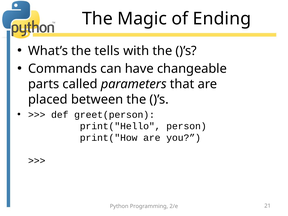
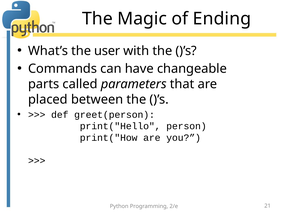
tells: tells -> user
